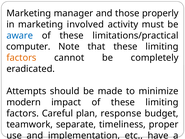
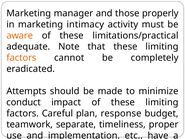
involved: involved -> intimacy
aware colour: blue -> orange
computer: computer -> adequate
modern: modern -> conduct
